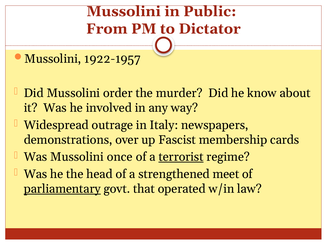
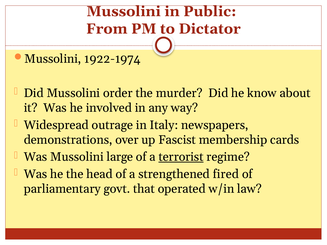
1922-1957: 1922-1957 -> 1922-1974
once: once -> large
meet: meet -> fired
parliamentary underline: present -> none
